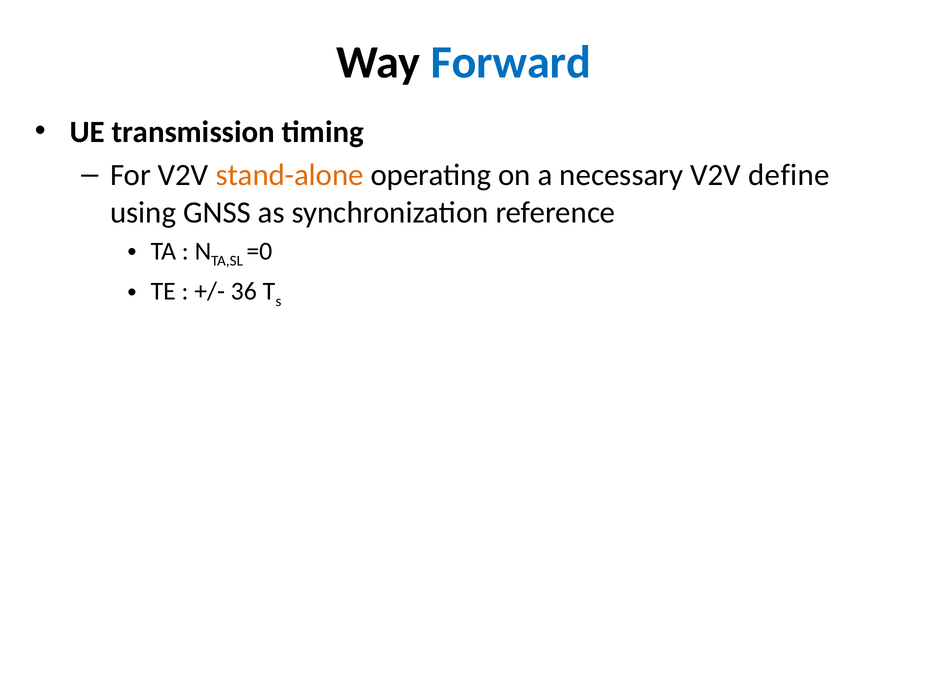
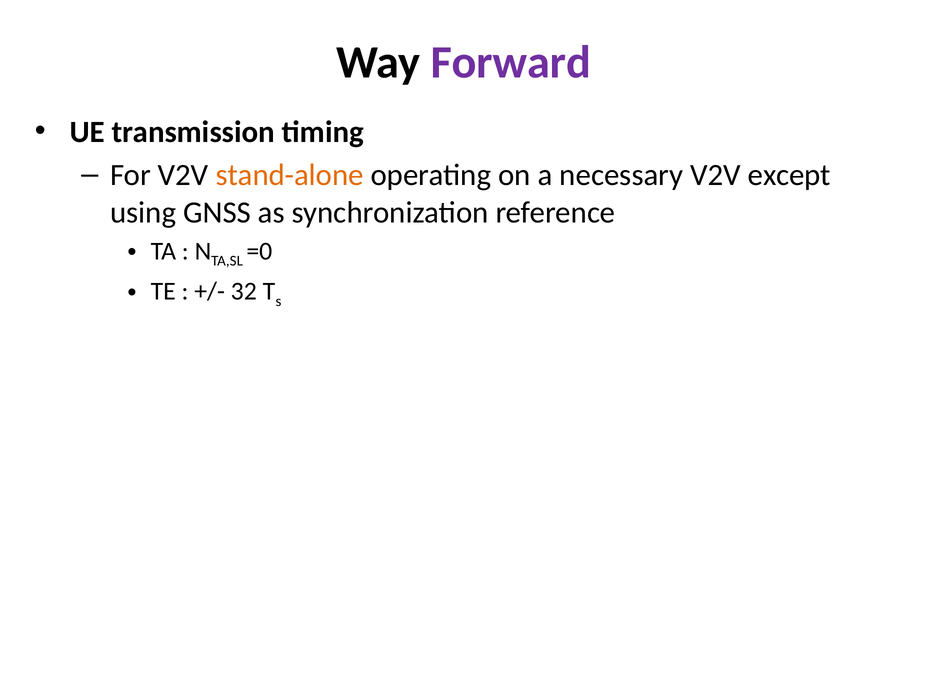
Forward colour: blue -> purple
define: define -> except
36: 36 -> 32
